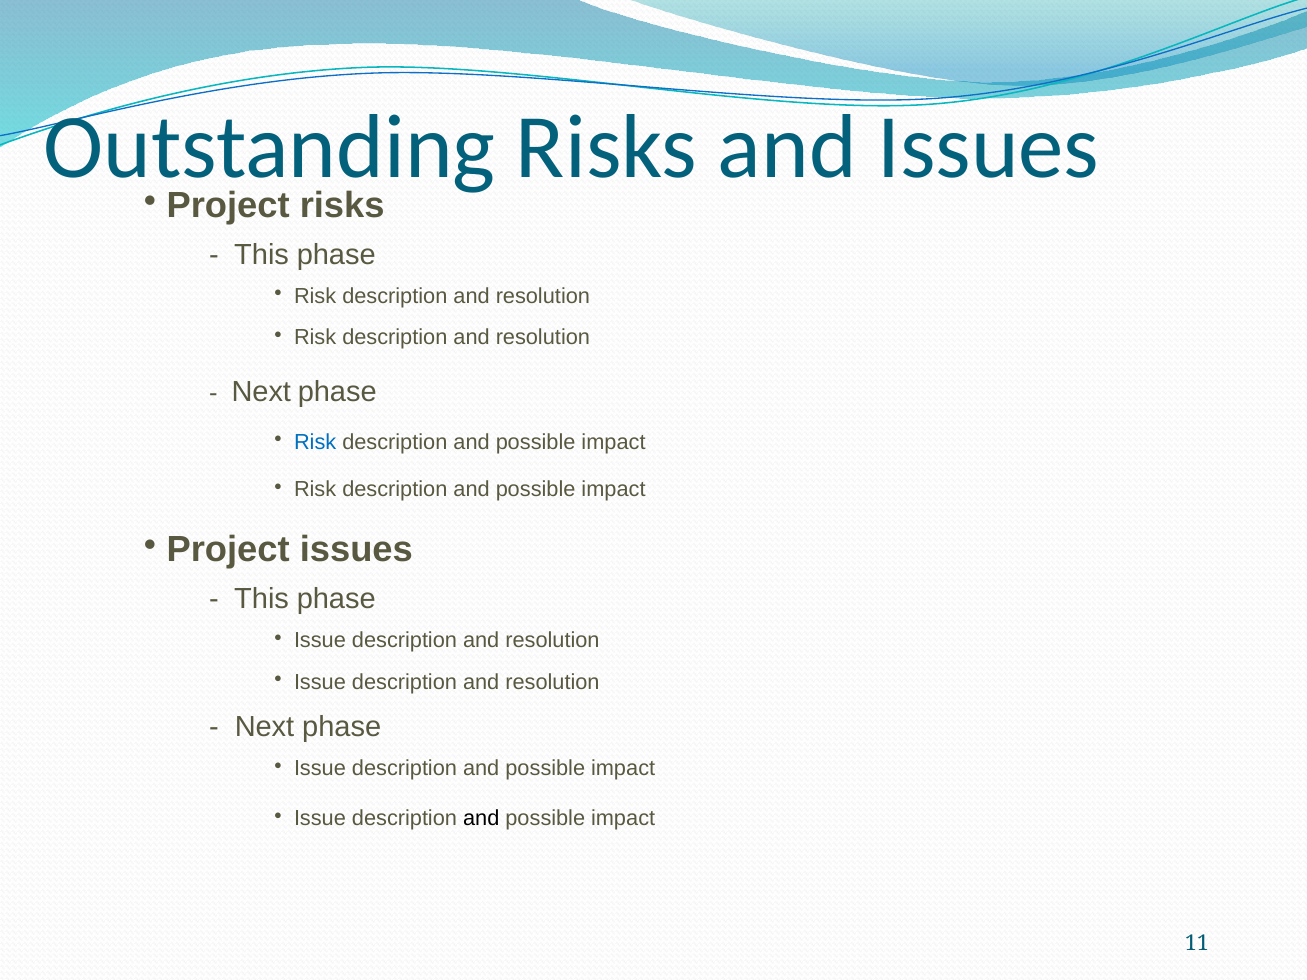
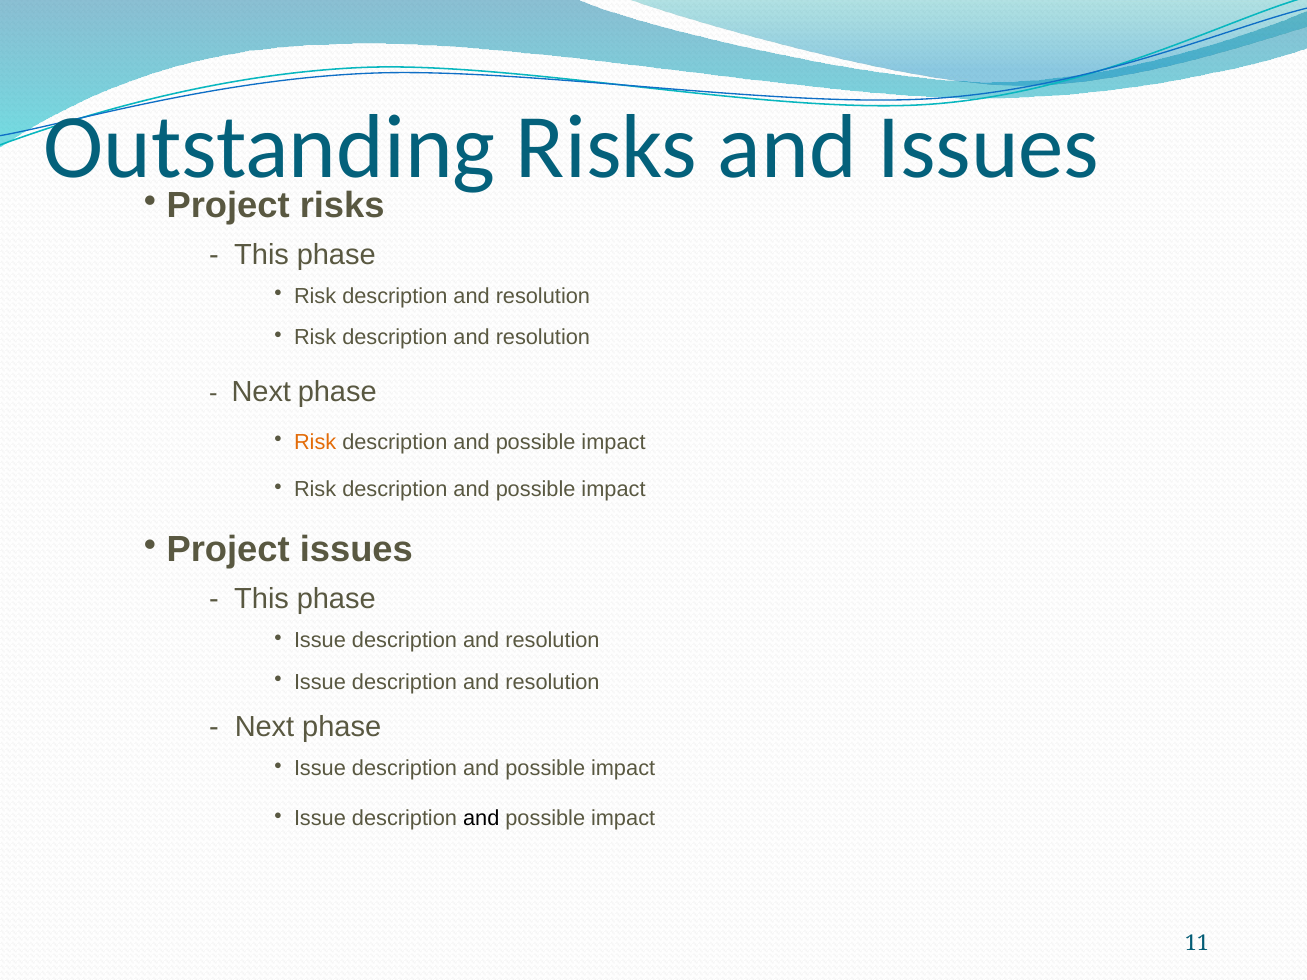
Risk at (315, 442) colour: blue -> orange
